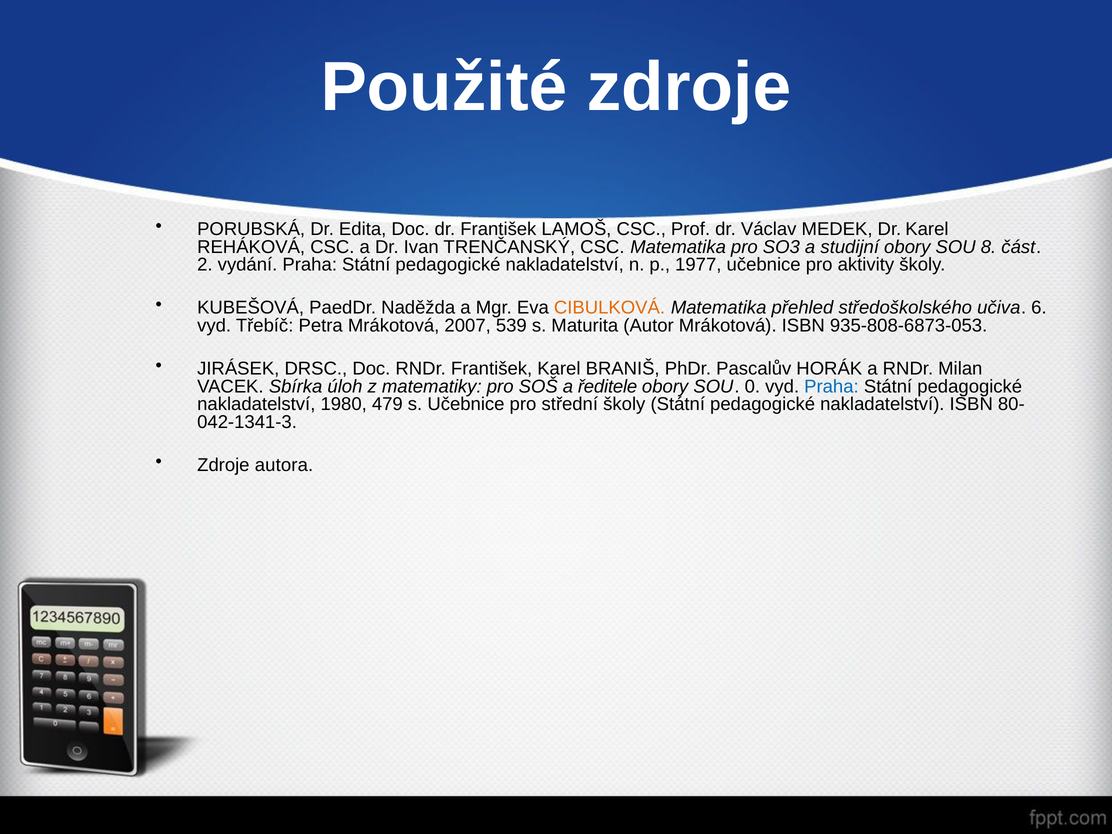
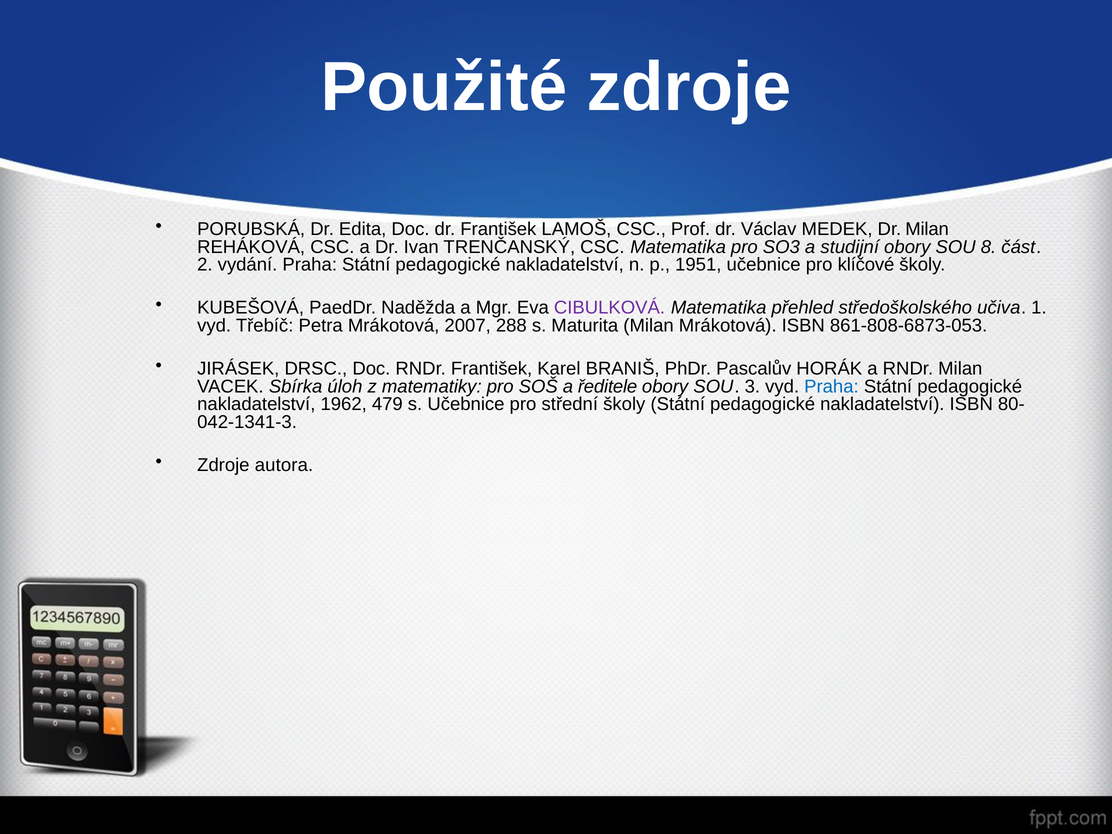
Dr Karel: Karel -> Milan
1977: 1977 -> 1951
aktivity: aktivity -> klíčové
CIBULKOVÁ colour: orange -> purple
6: 6 -> 1
539: 539 -> 288
Maturita Autor: Autor -> Milan
935-808-6873-053: 935-808-6873-053 -> 861-808-6873-053
0: 0 -> 3
1980: 1980 -> 1962
